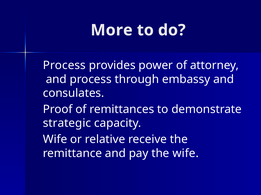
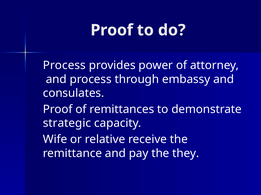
More at (112, 30): More -> Proof
the wife: wife -> they
